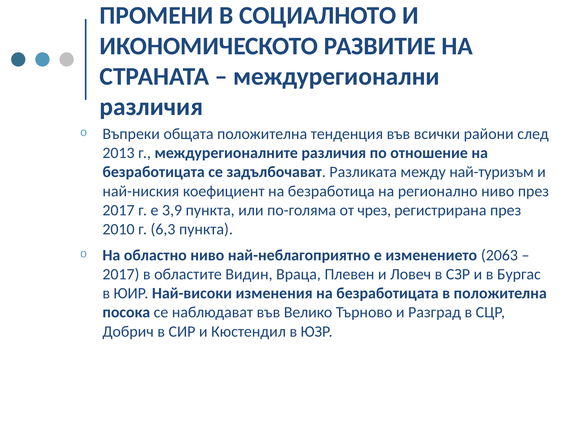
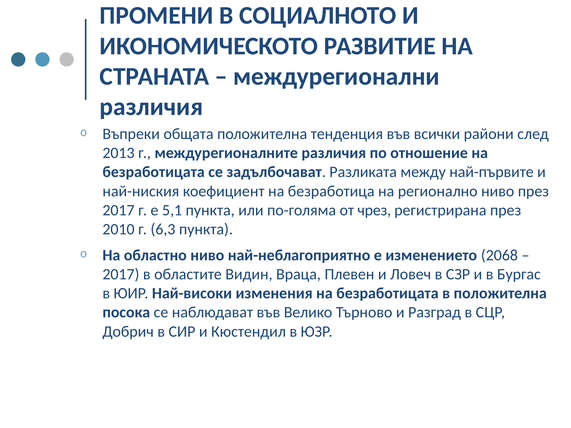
най-туризъм: най-туризъм -> най-първите
3,9: 3,9 -> 5,1
2063: 2063 -> 2068
